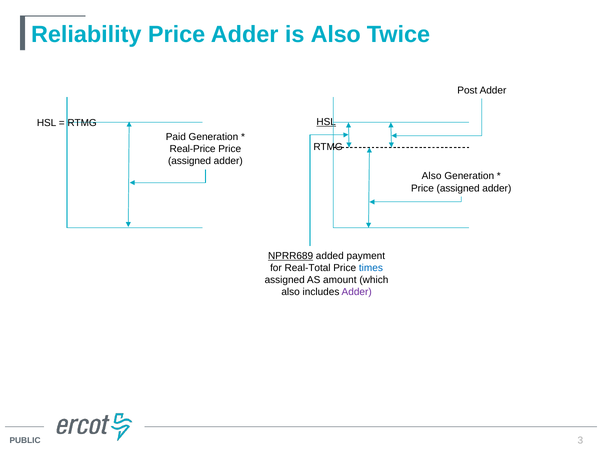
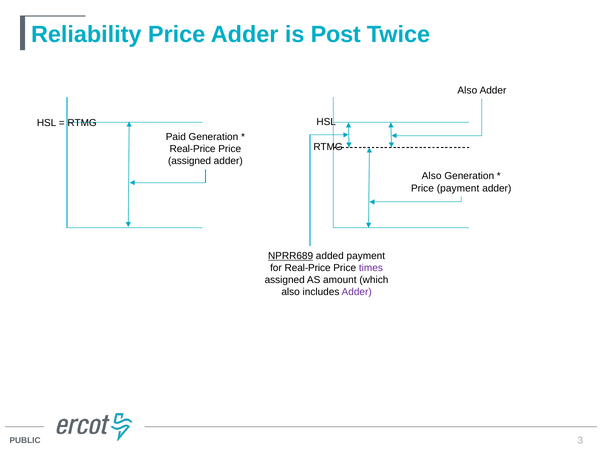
is Also: Also -> Post
Post at (467, 90): Post -> Also
HSL at (326, 122) underline: present -> none
assigned at (458, 188): assigned -> payment
for Real-Total: Real-Total -> Real-Price
times colour: blue -> purple
